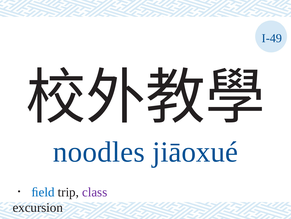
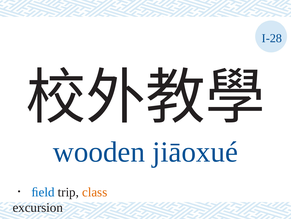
I-49: I-49 -> I-28
noodles: noodles -> wooden
class colour: purple -> orange
